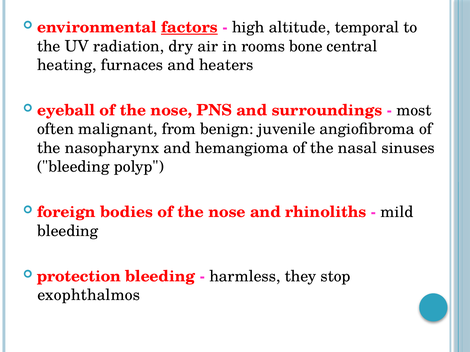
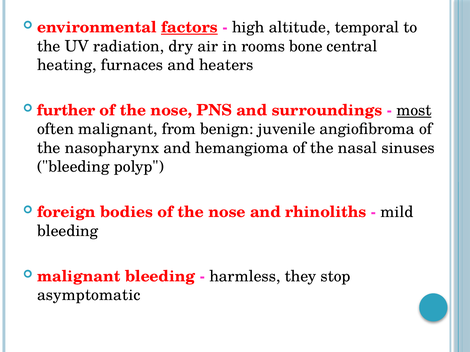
eyeball: eyeball -> further
most underline: none -> present
protection at (79, 277): protection -> malignant
exophthalmos: exophthalmos -> asymptomatic
